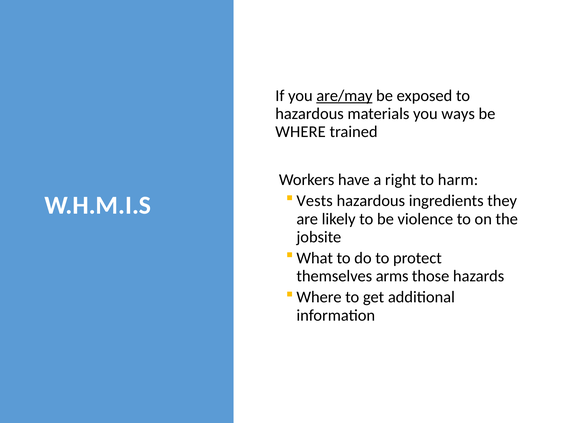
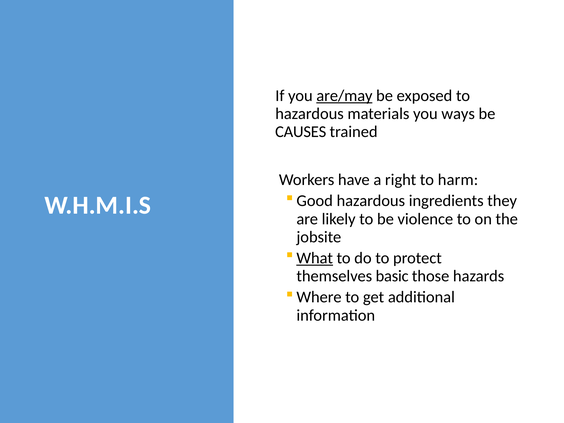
WHERE at (301, 132): WHERE -> CAUSES
Vests: Vests -> Good
What underline: none -> present
arms: arms -> basic
